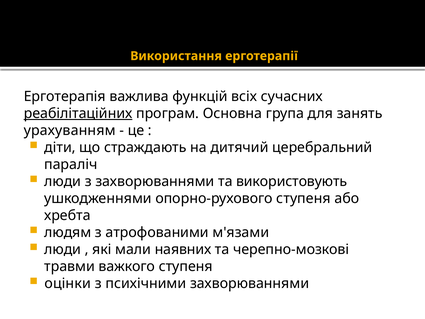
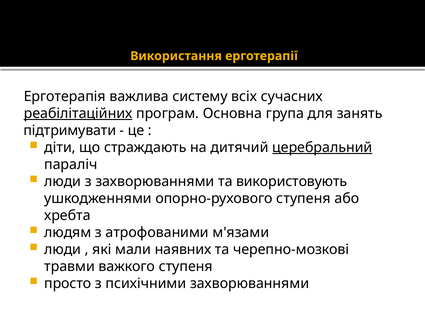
функцій: функцій -> систему
урахуванням: урахуванням -> підтримувати
церебральний underline: none -> present
оцінки: оцінки -> просто
